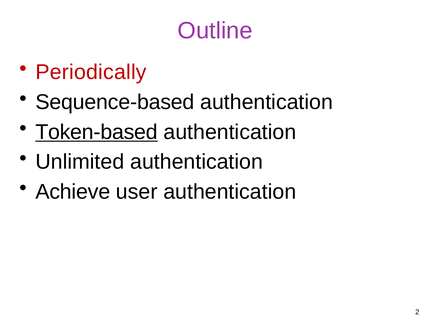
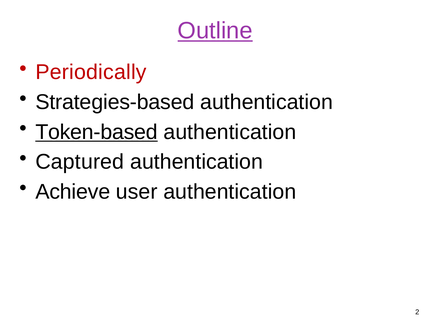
Outline underline: none -> present
Sequence-based: Sequence-based -> Strategies-based
Unlimited: Unlimited -> Captured
